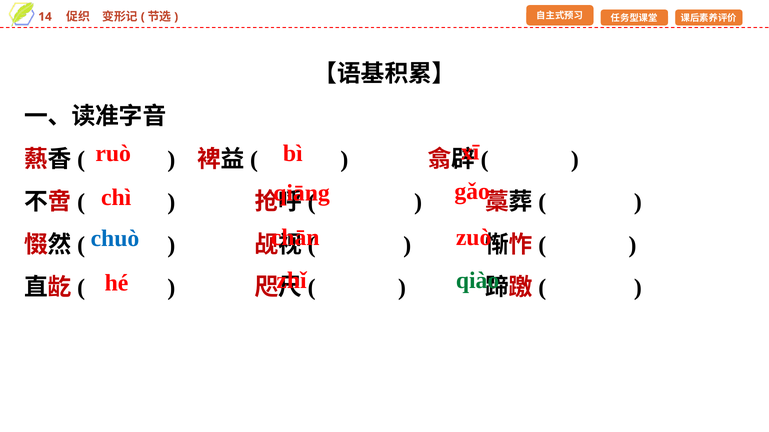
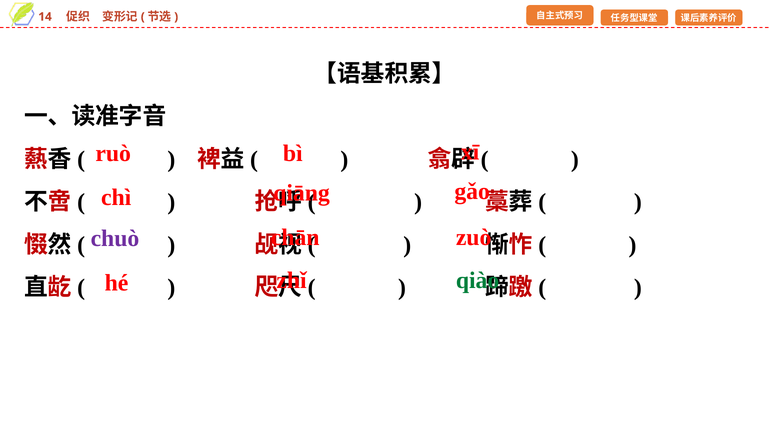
chuò colour: blue -> purple
